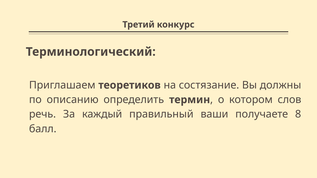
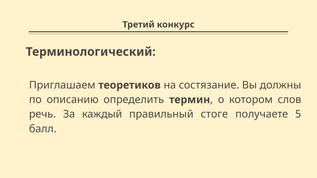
ваши: ваши -> стоге
8: 8 -> 5
